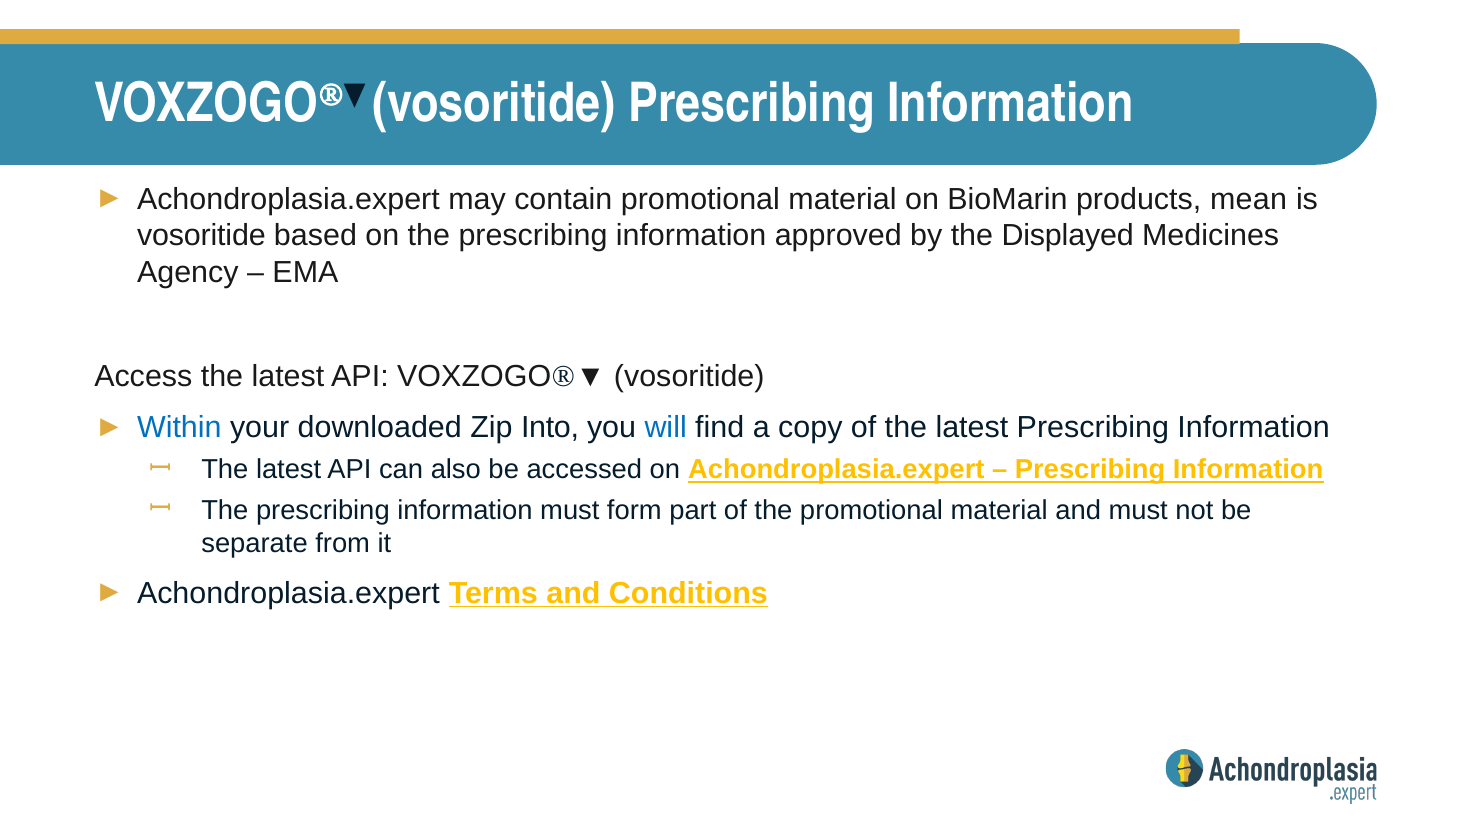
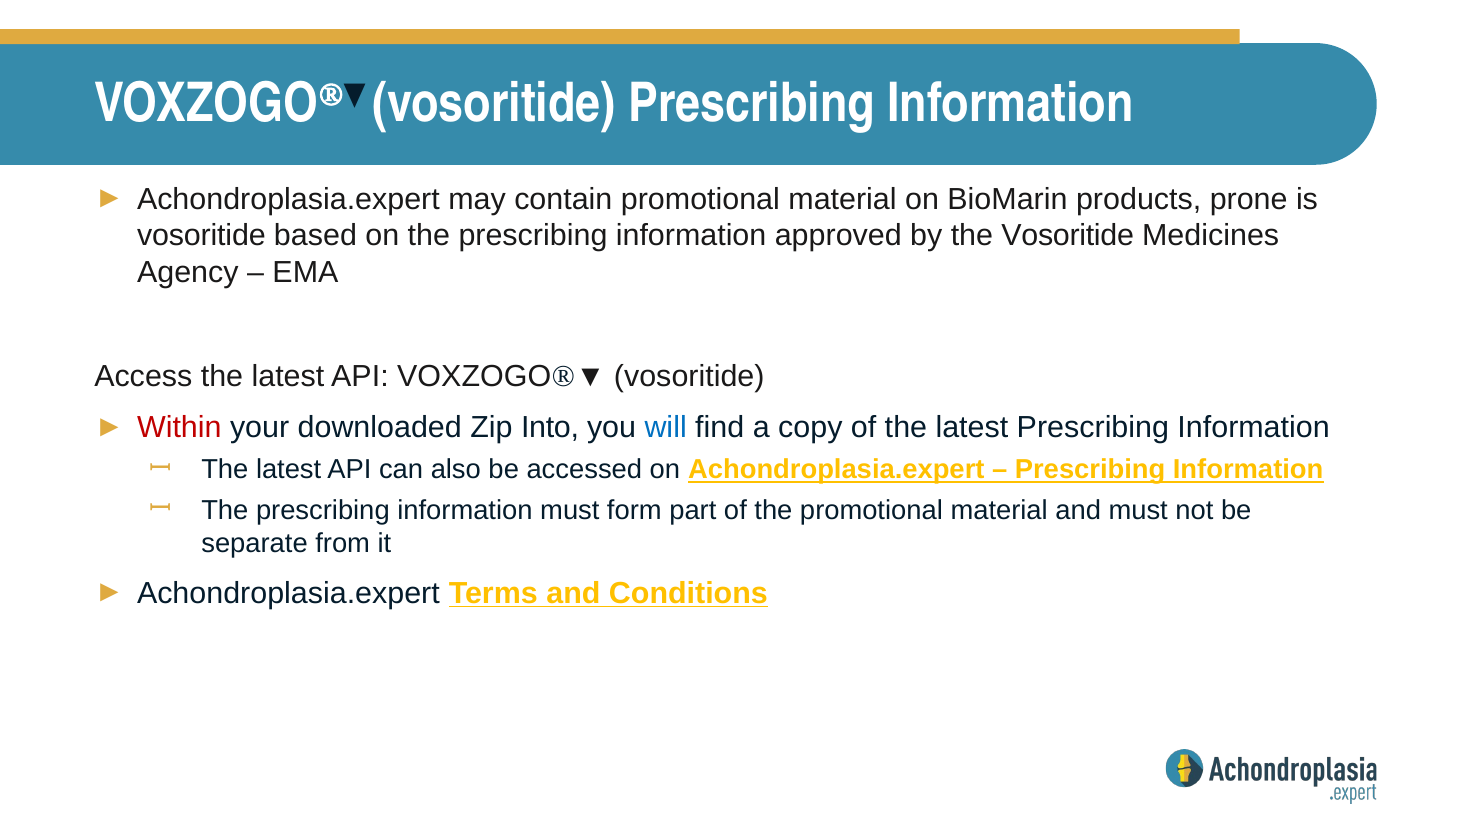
mean: mean -> prone
the Displayed: Displayed -> Vosoritide
Within colour: blue -> red
